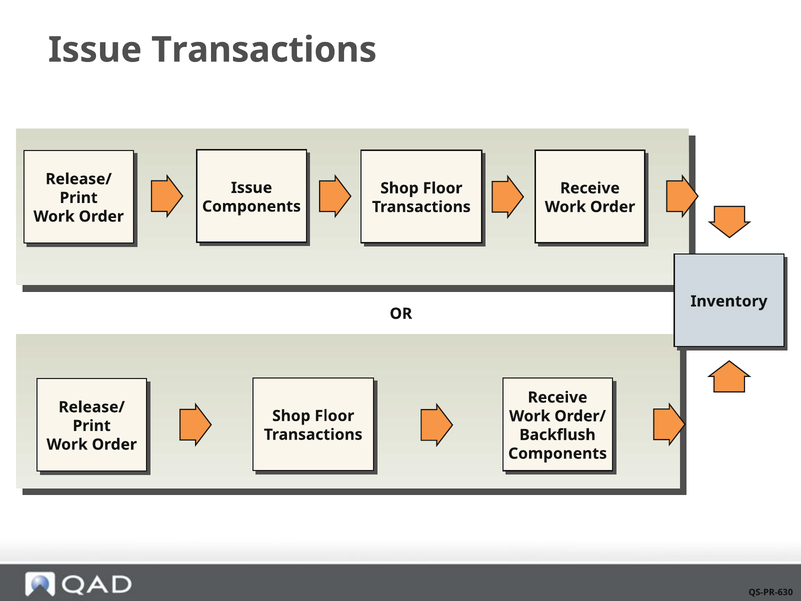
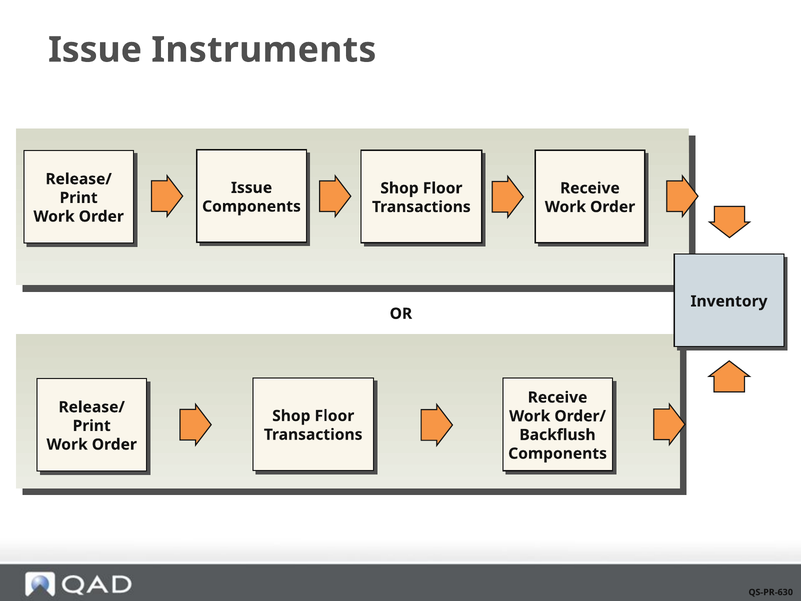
Issue Transactions: Transactions -> Instruments
